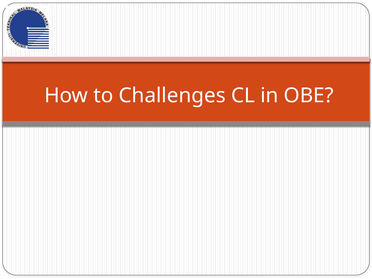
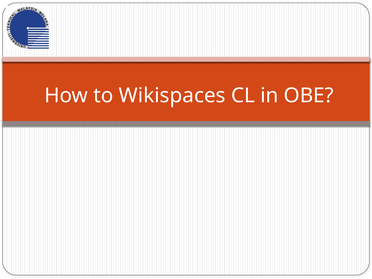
Challenges: Challenges -> Wikispaces
